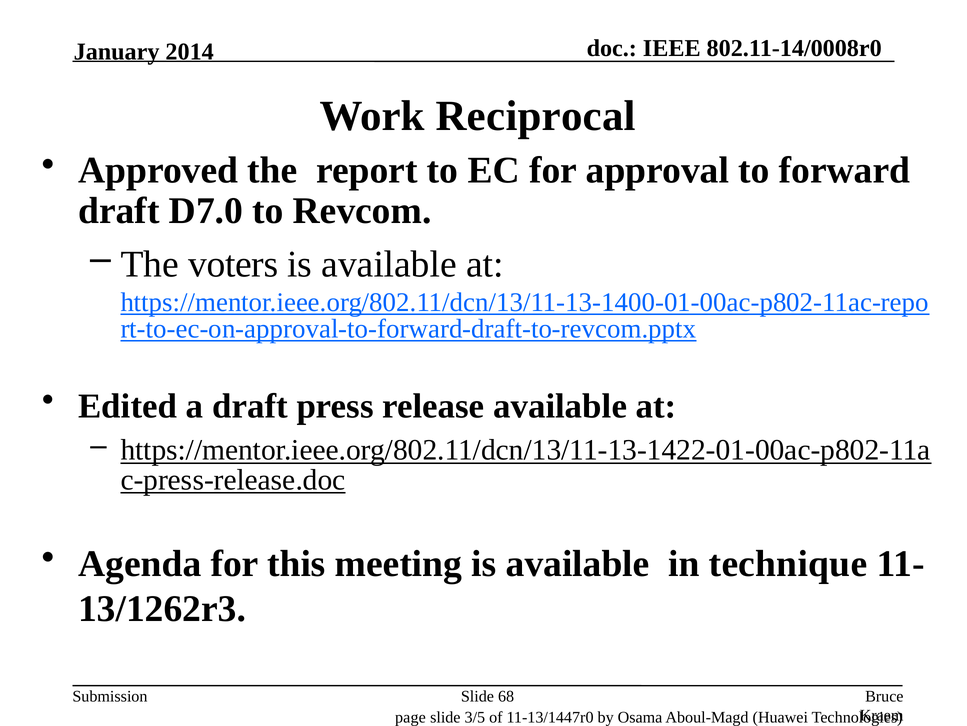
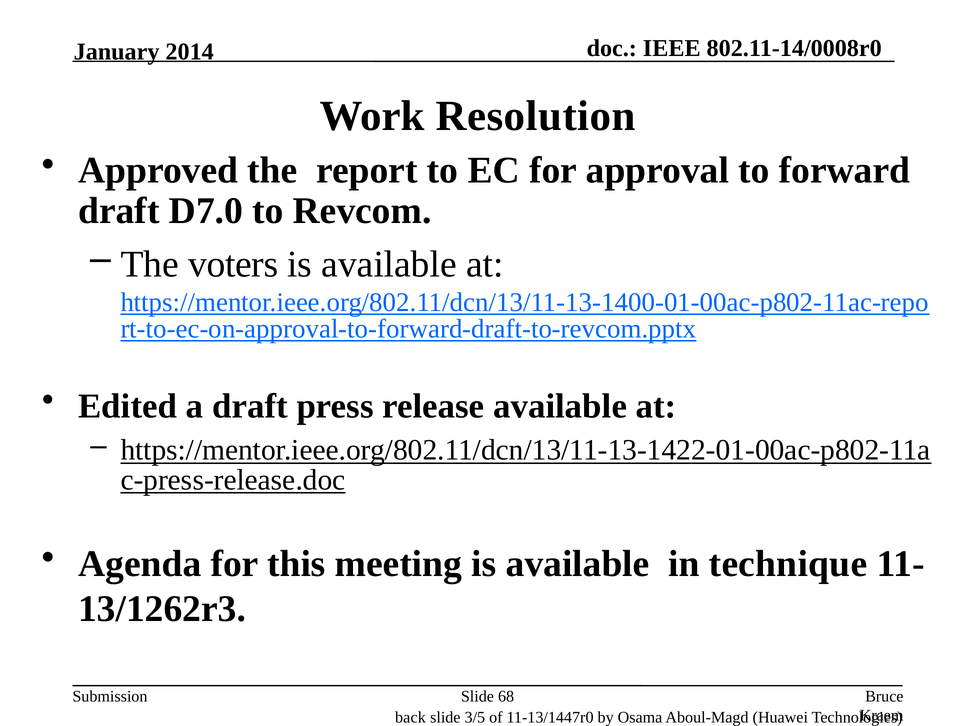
Reciprocal: Reciprocal -> Resolution
page: page -> back
